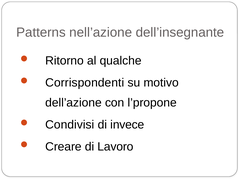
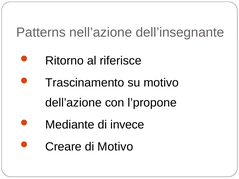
qualche: qualche -> riferisce
Corrispondenti: Corrispondenti -> Trascinamento
Condivisi: Condivisi -> Mediante
di Lavoro: Lavoro -> Motivo
